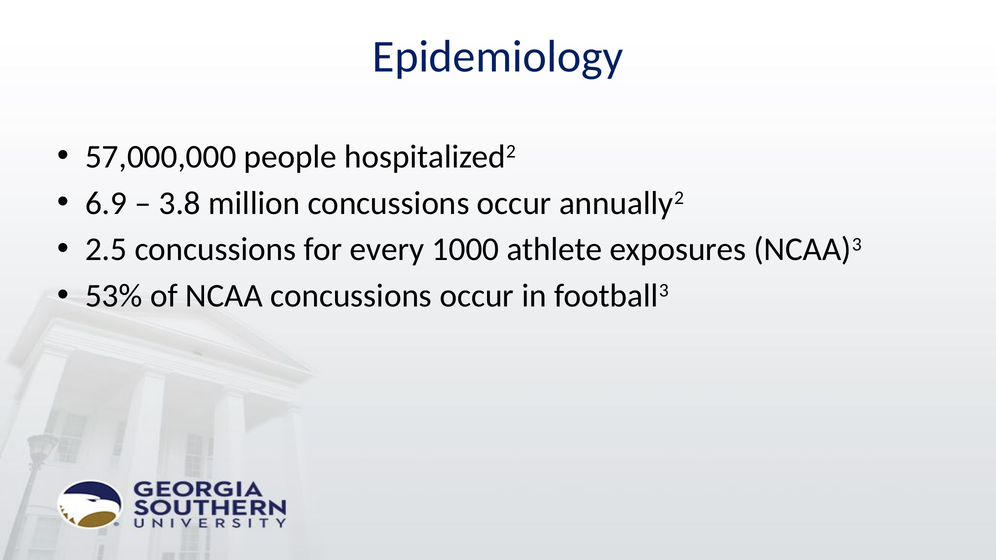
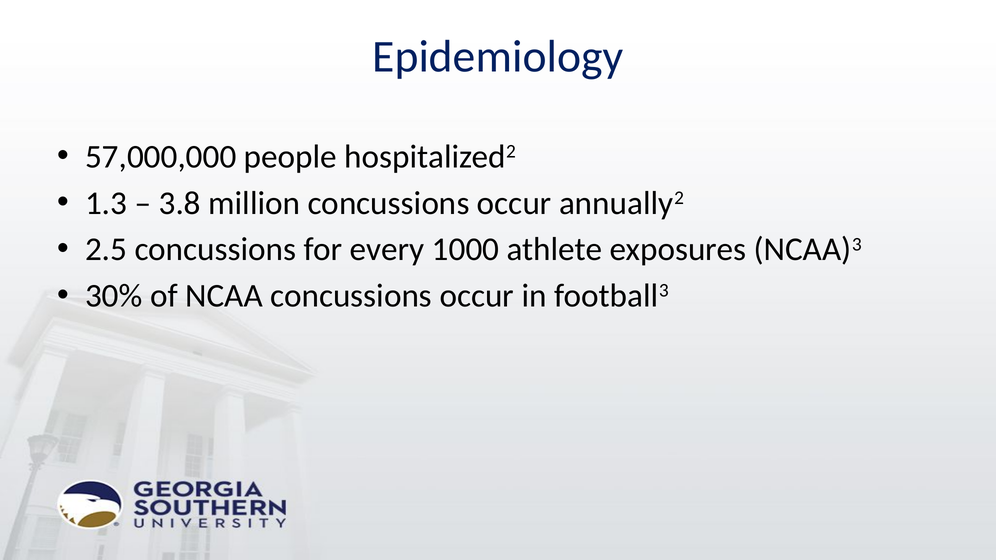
6.9: 6.9 -> 1.3
53%: 53% -> 30%
